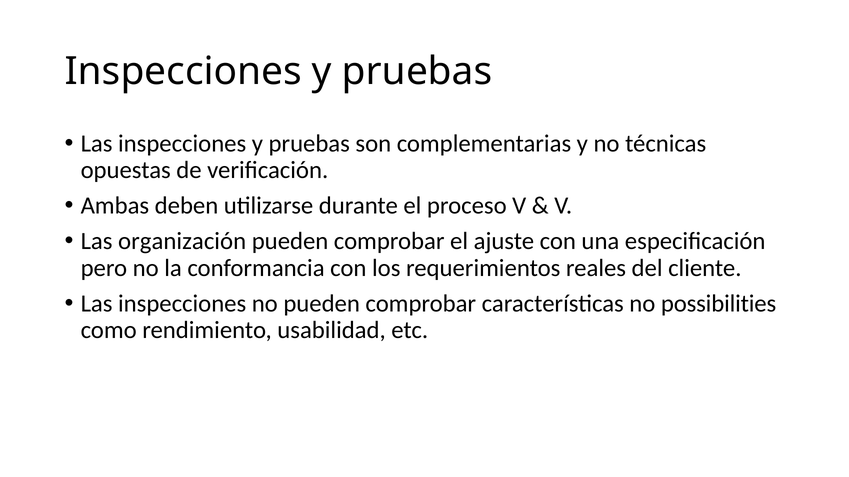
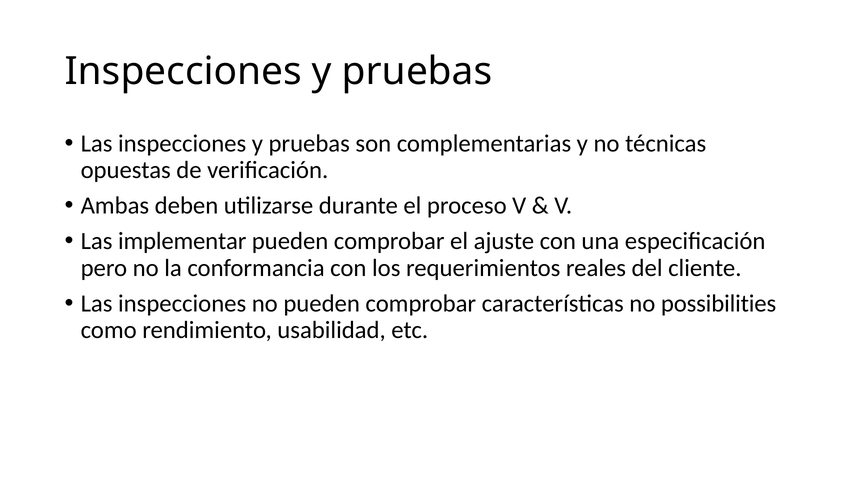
organización: organización -> implementar
